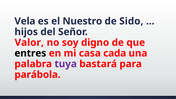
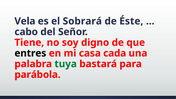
Nuestro: Nuestro -> Sobrará
Sido: Sido -> Éste
hijos: hijos -> cabo
Valor: Valor -> Tiene
tuya colour: purple -> green
